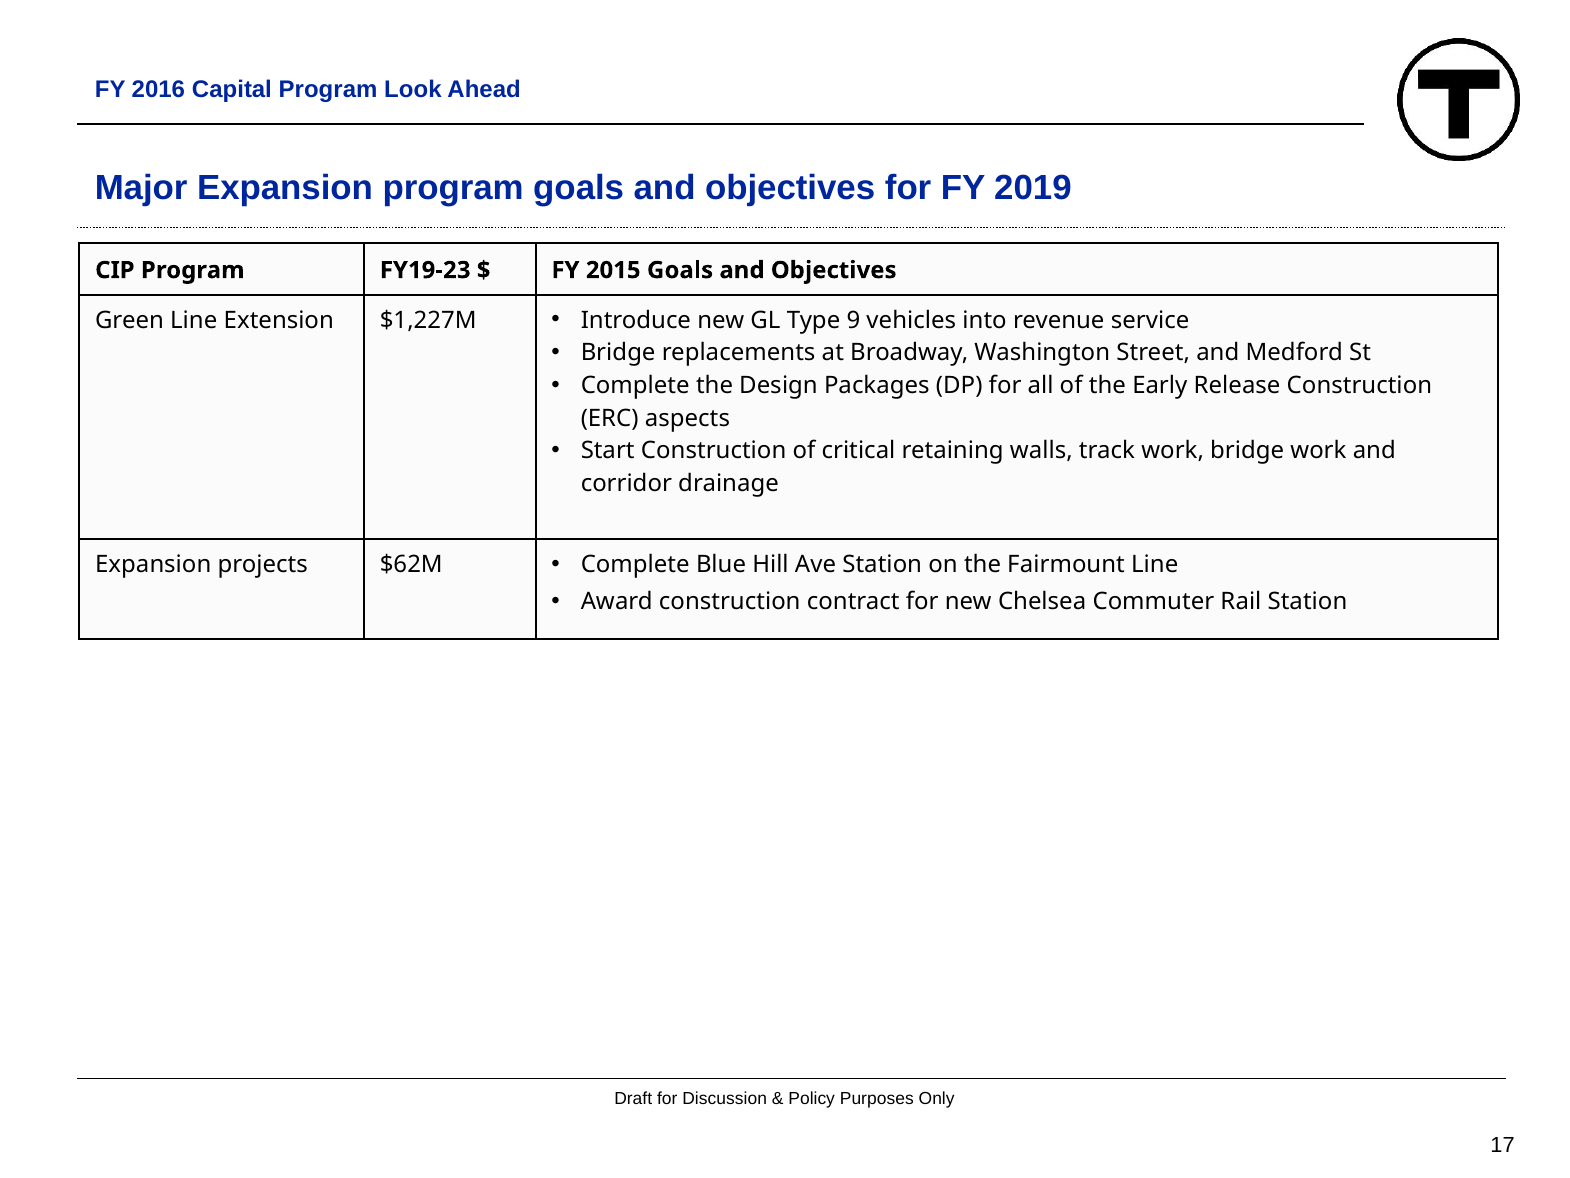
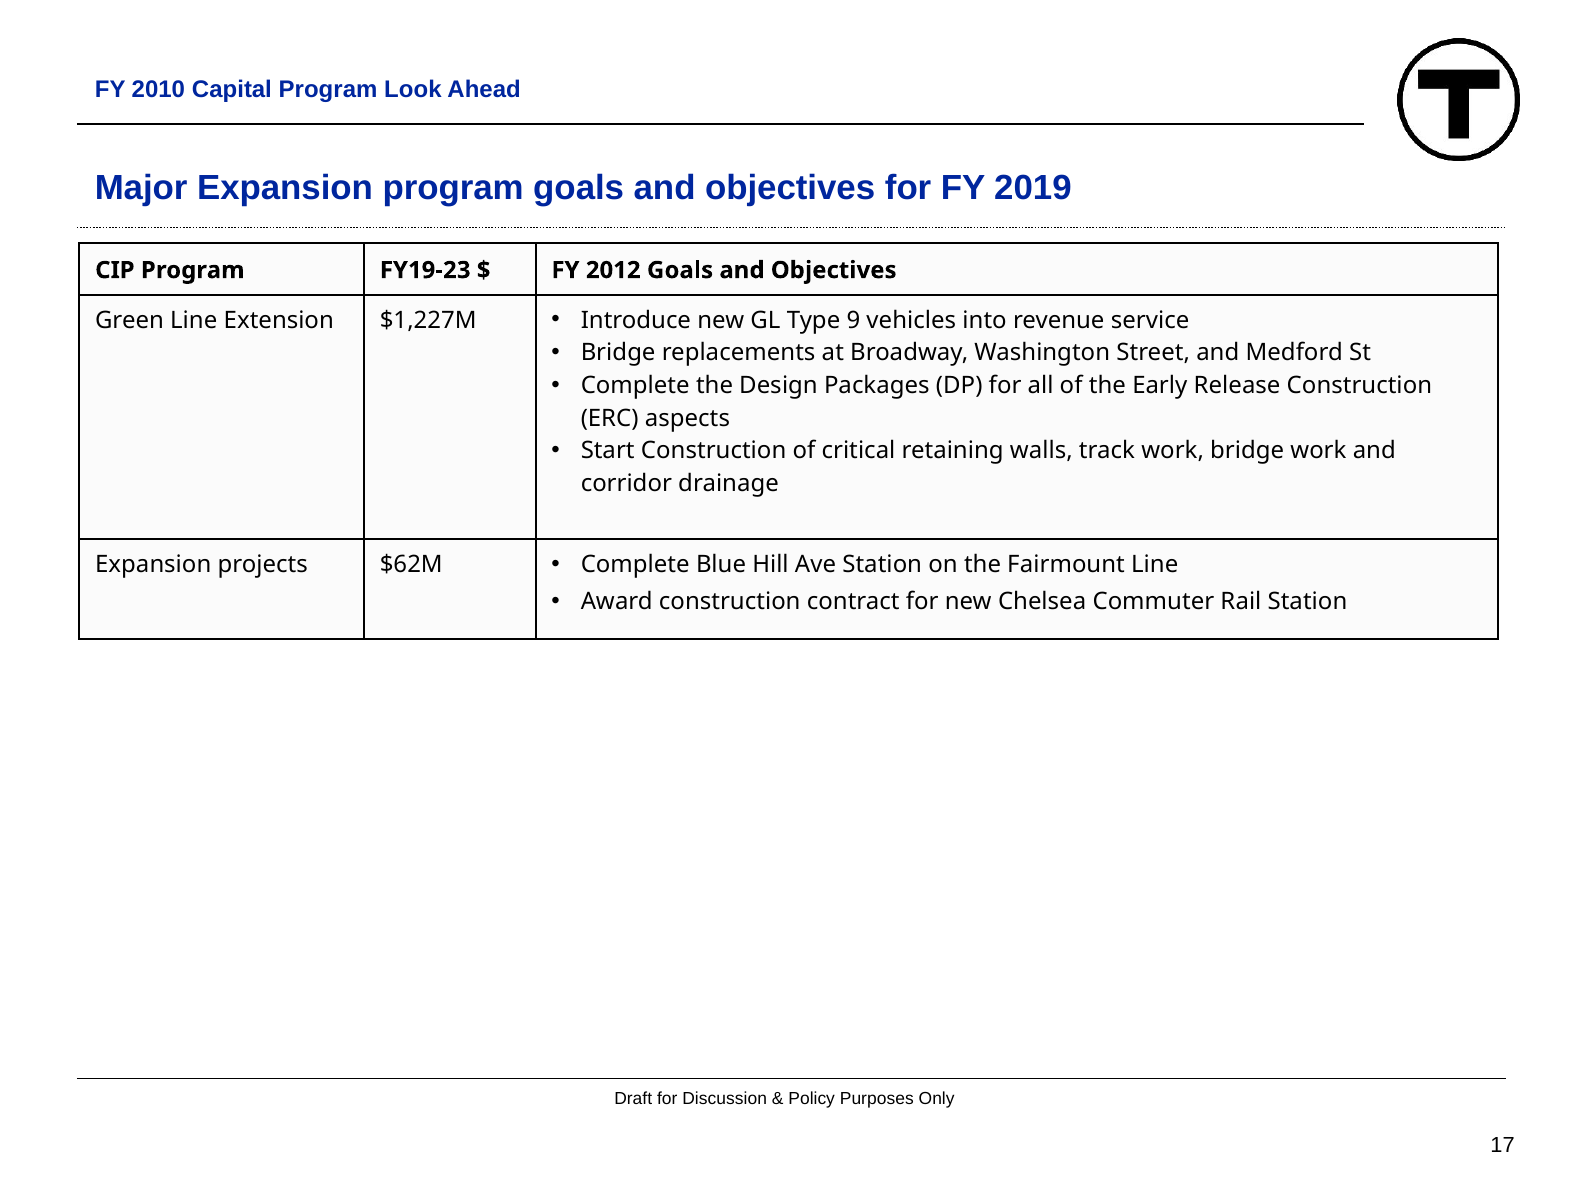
2016: 2016 -> 2010
2015: 2015 -> 2012
